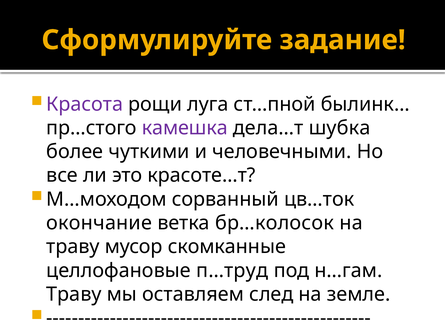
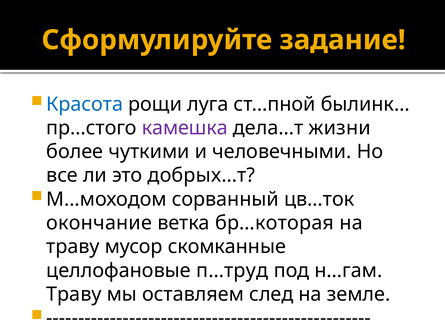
Красота colour: purple -> blue
шубка: шубка -> жизни
красоте…т: красоте…т -> добрых…т
бр…колосок: бр…колосок -> бр…которая
